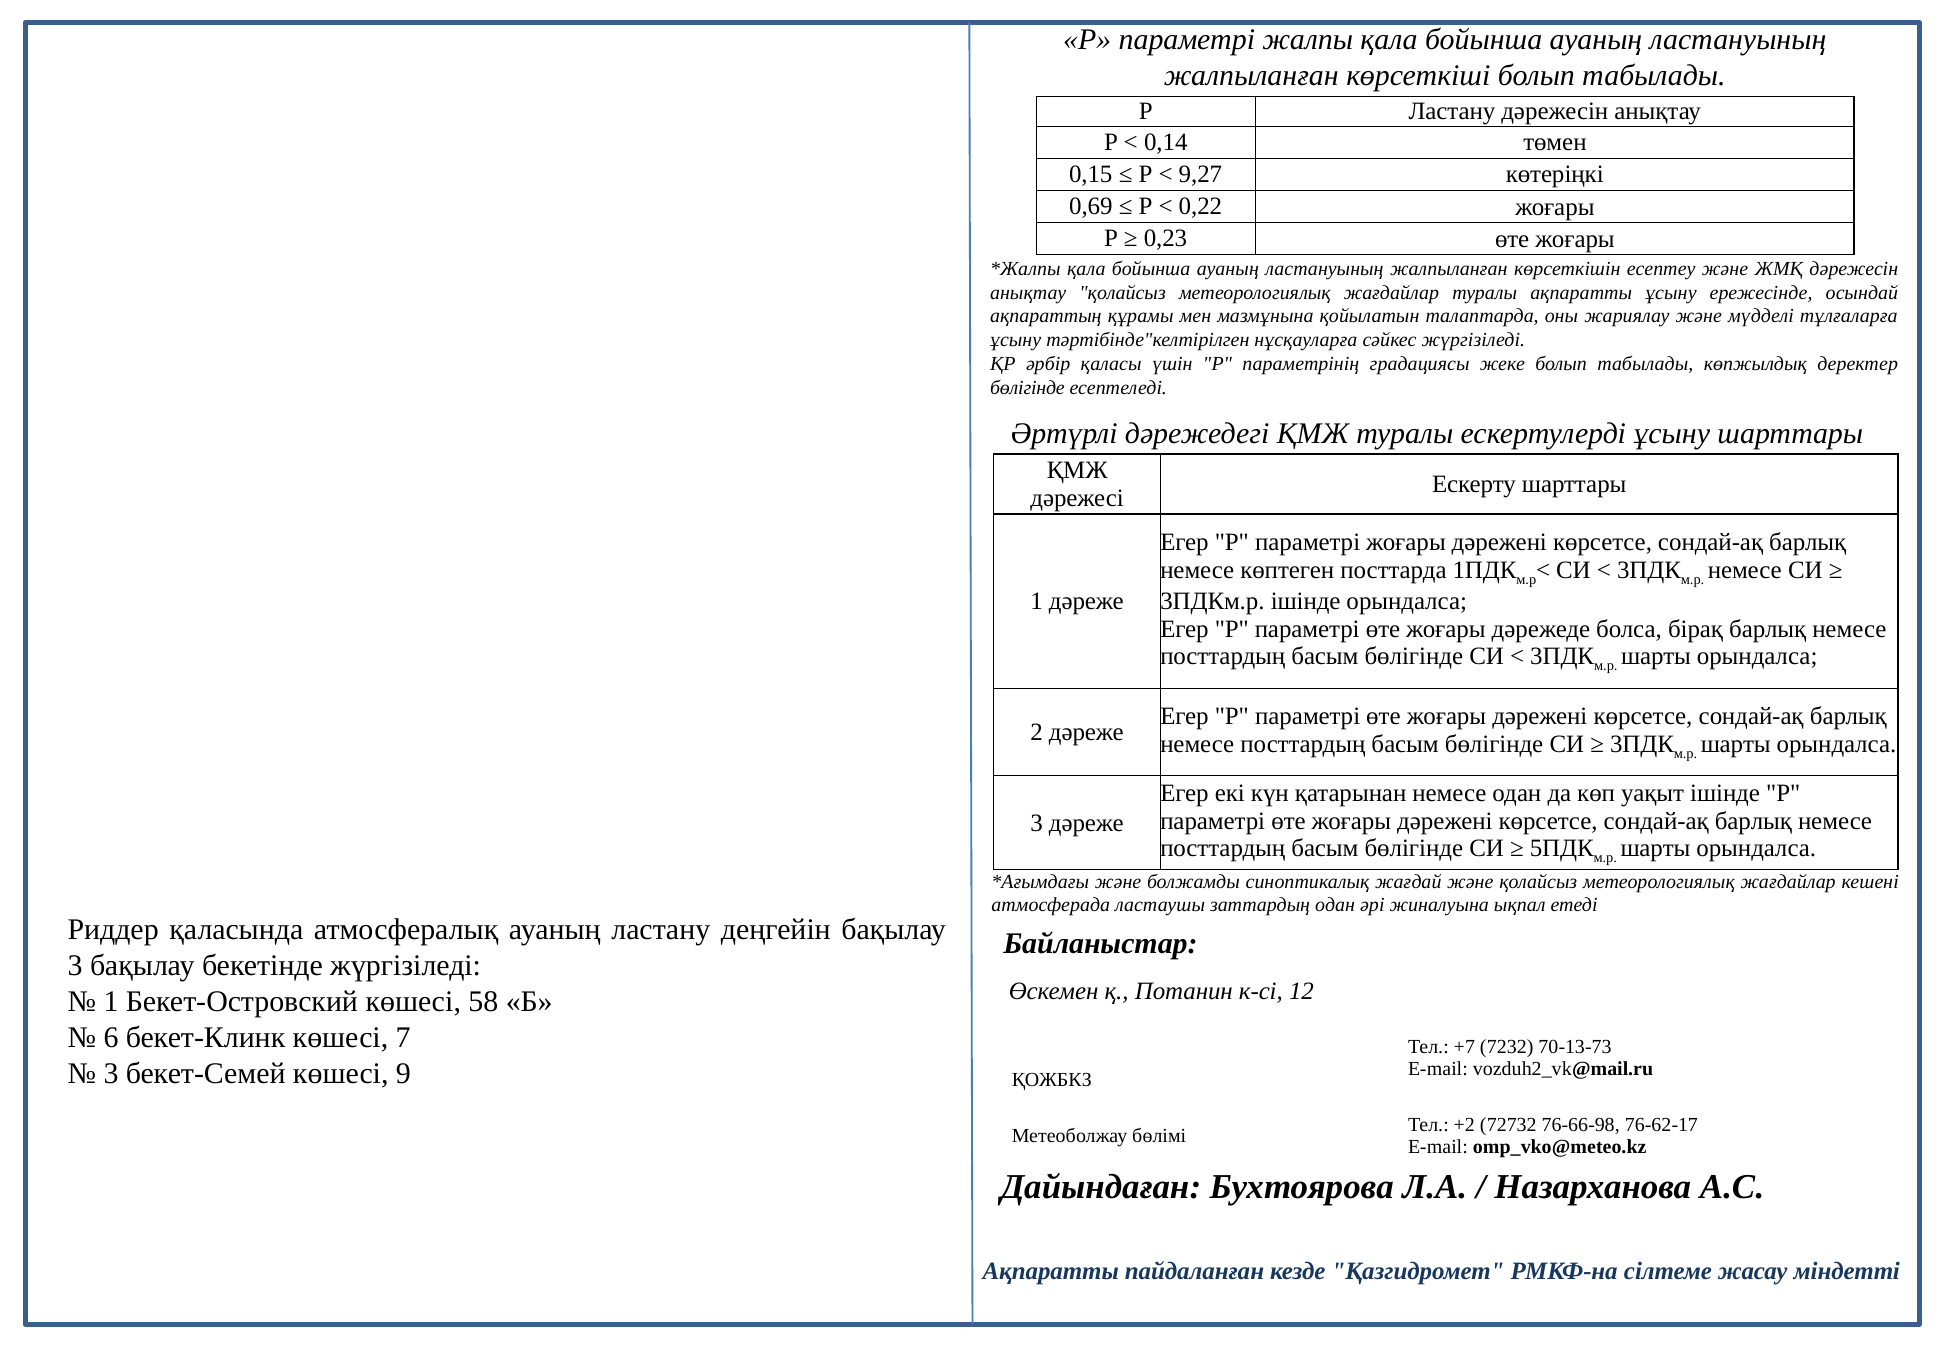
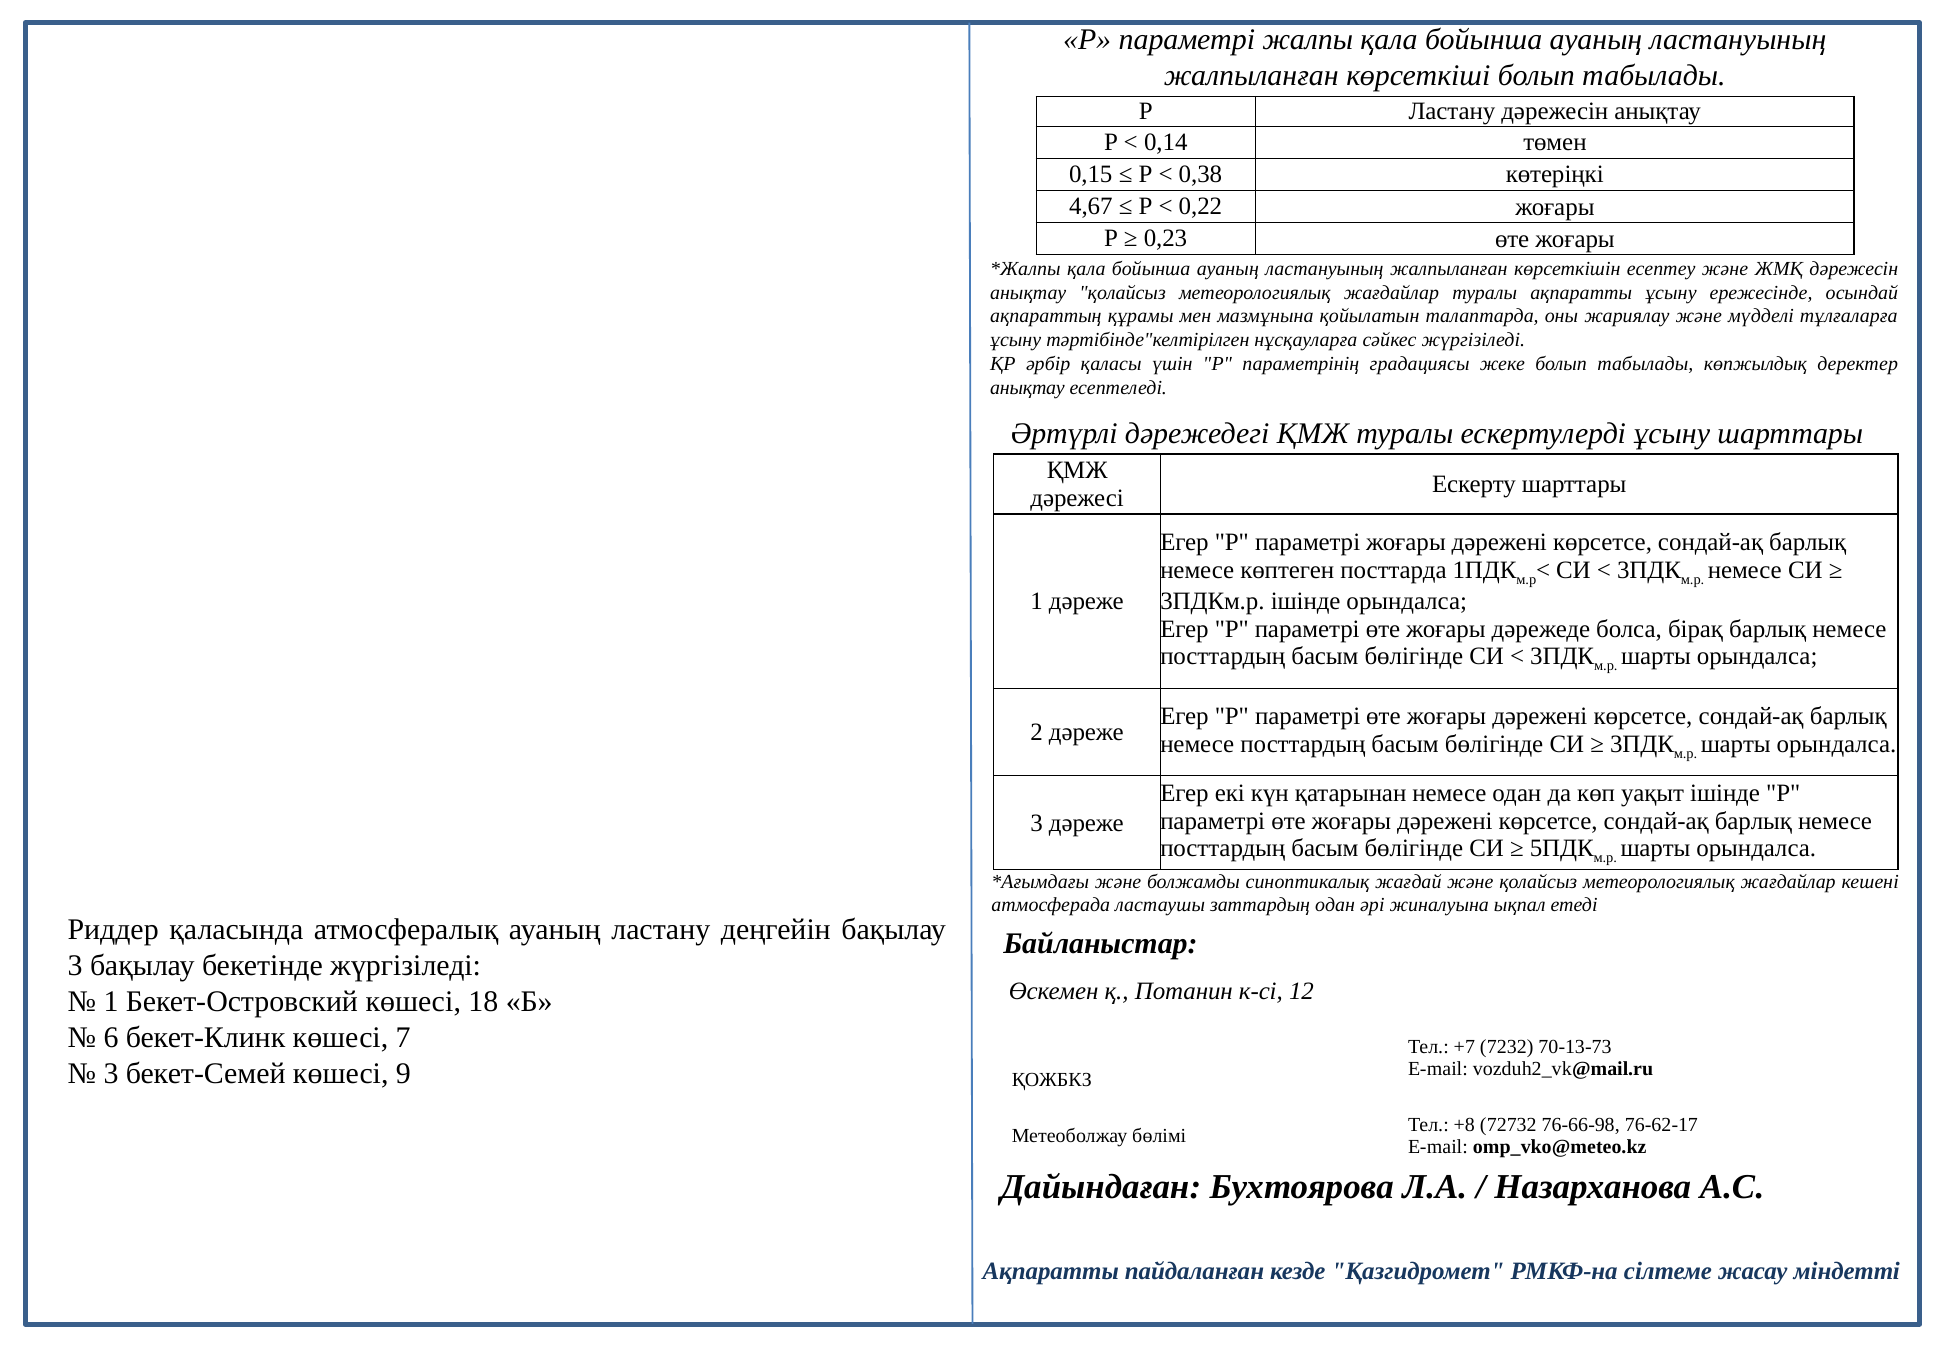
9,27: 9,27 -> 0,38
0,69: 0,69 -> 4,67
бөлігінде at (1027, 388): бөлігінде -> анықтау
58: 58 -> 18
+2: +2 -> +8
